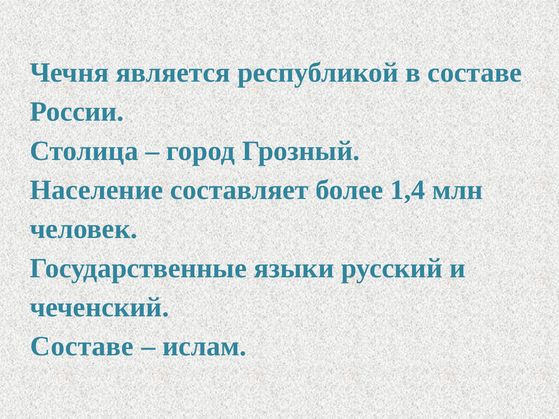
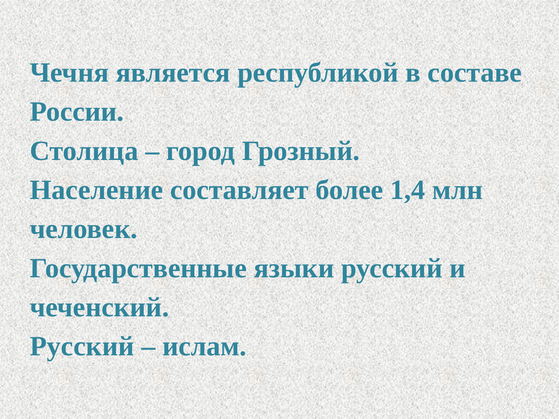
Составе at (82, 347): Составе -> Русский
